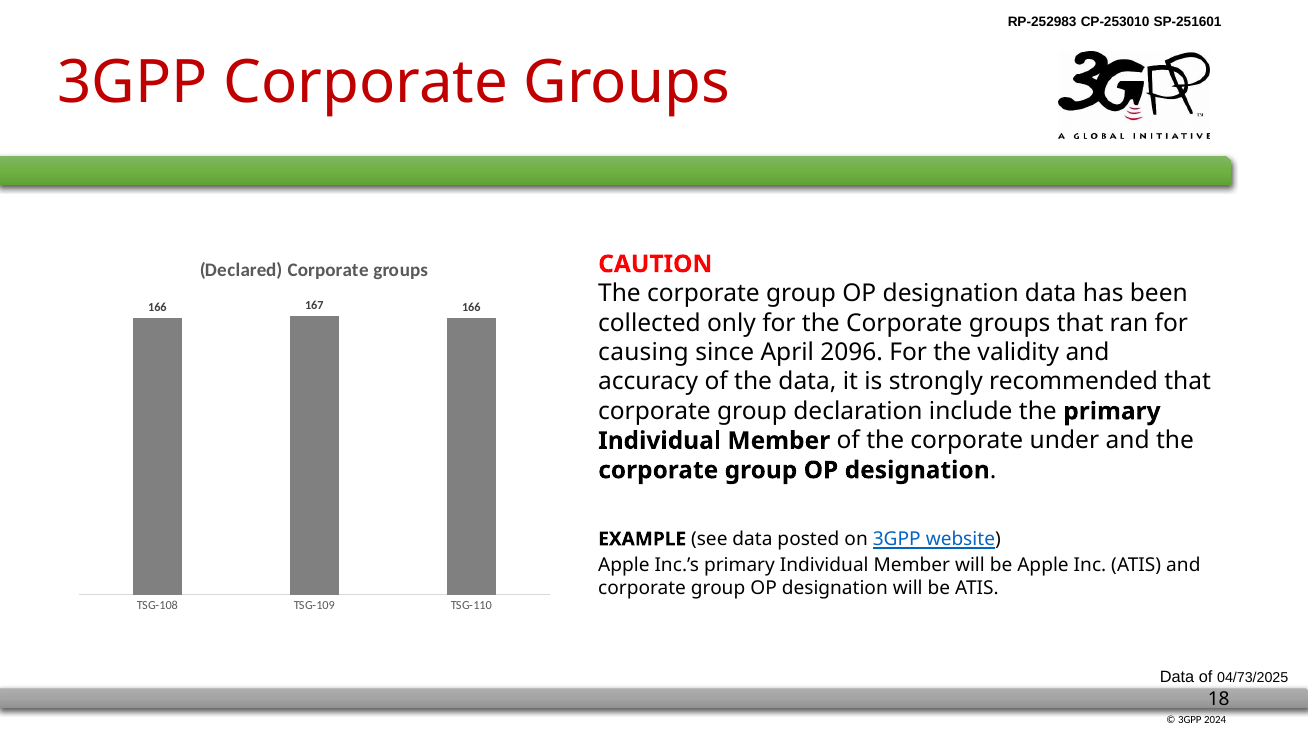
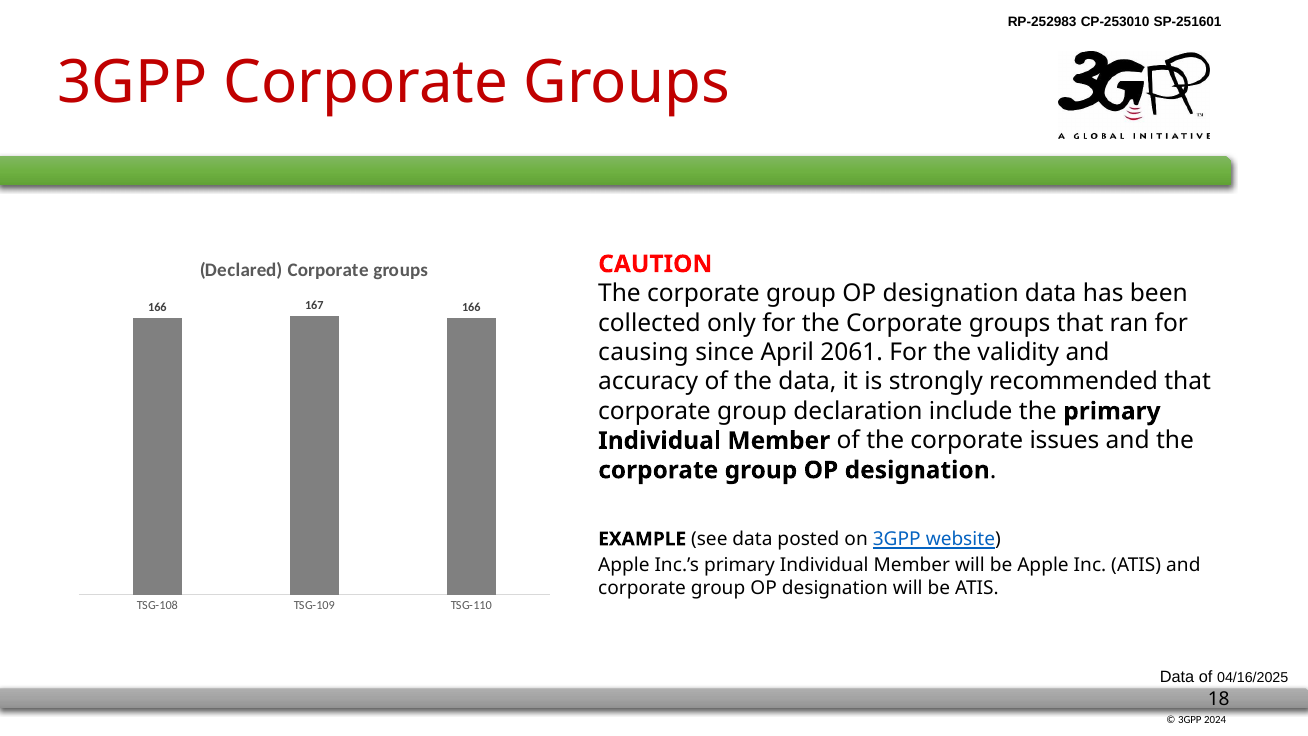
2096: 2096 -> 2061
under: under -> issues
04/73/2025: 04/73/2025 -> 04/16/2025
